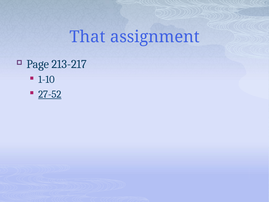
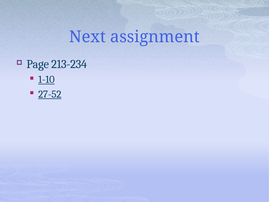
That: That -> Next
213-217: 213-217 -> 213-234
1-10 underline: none -> present
